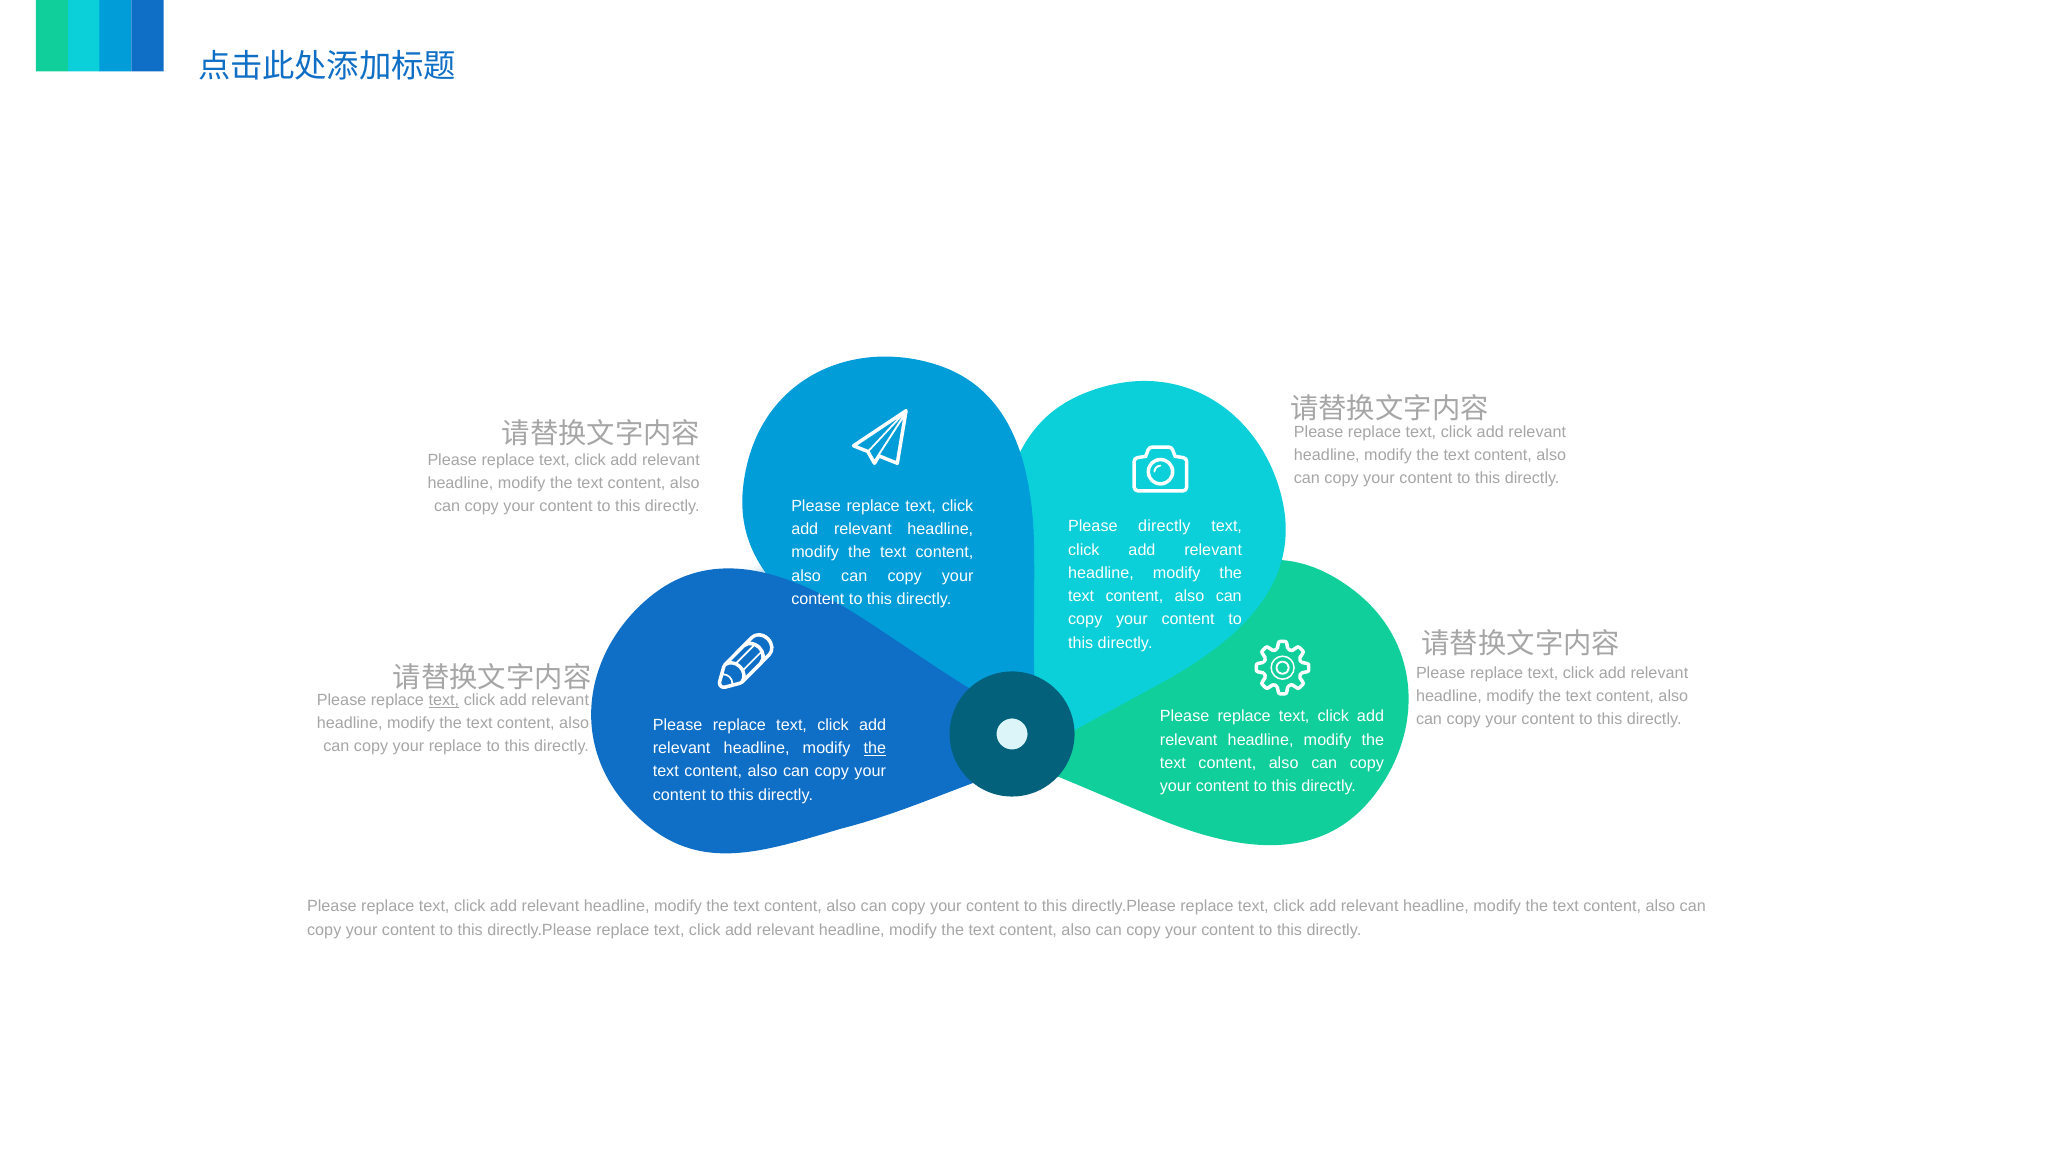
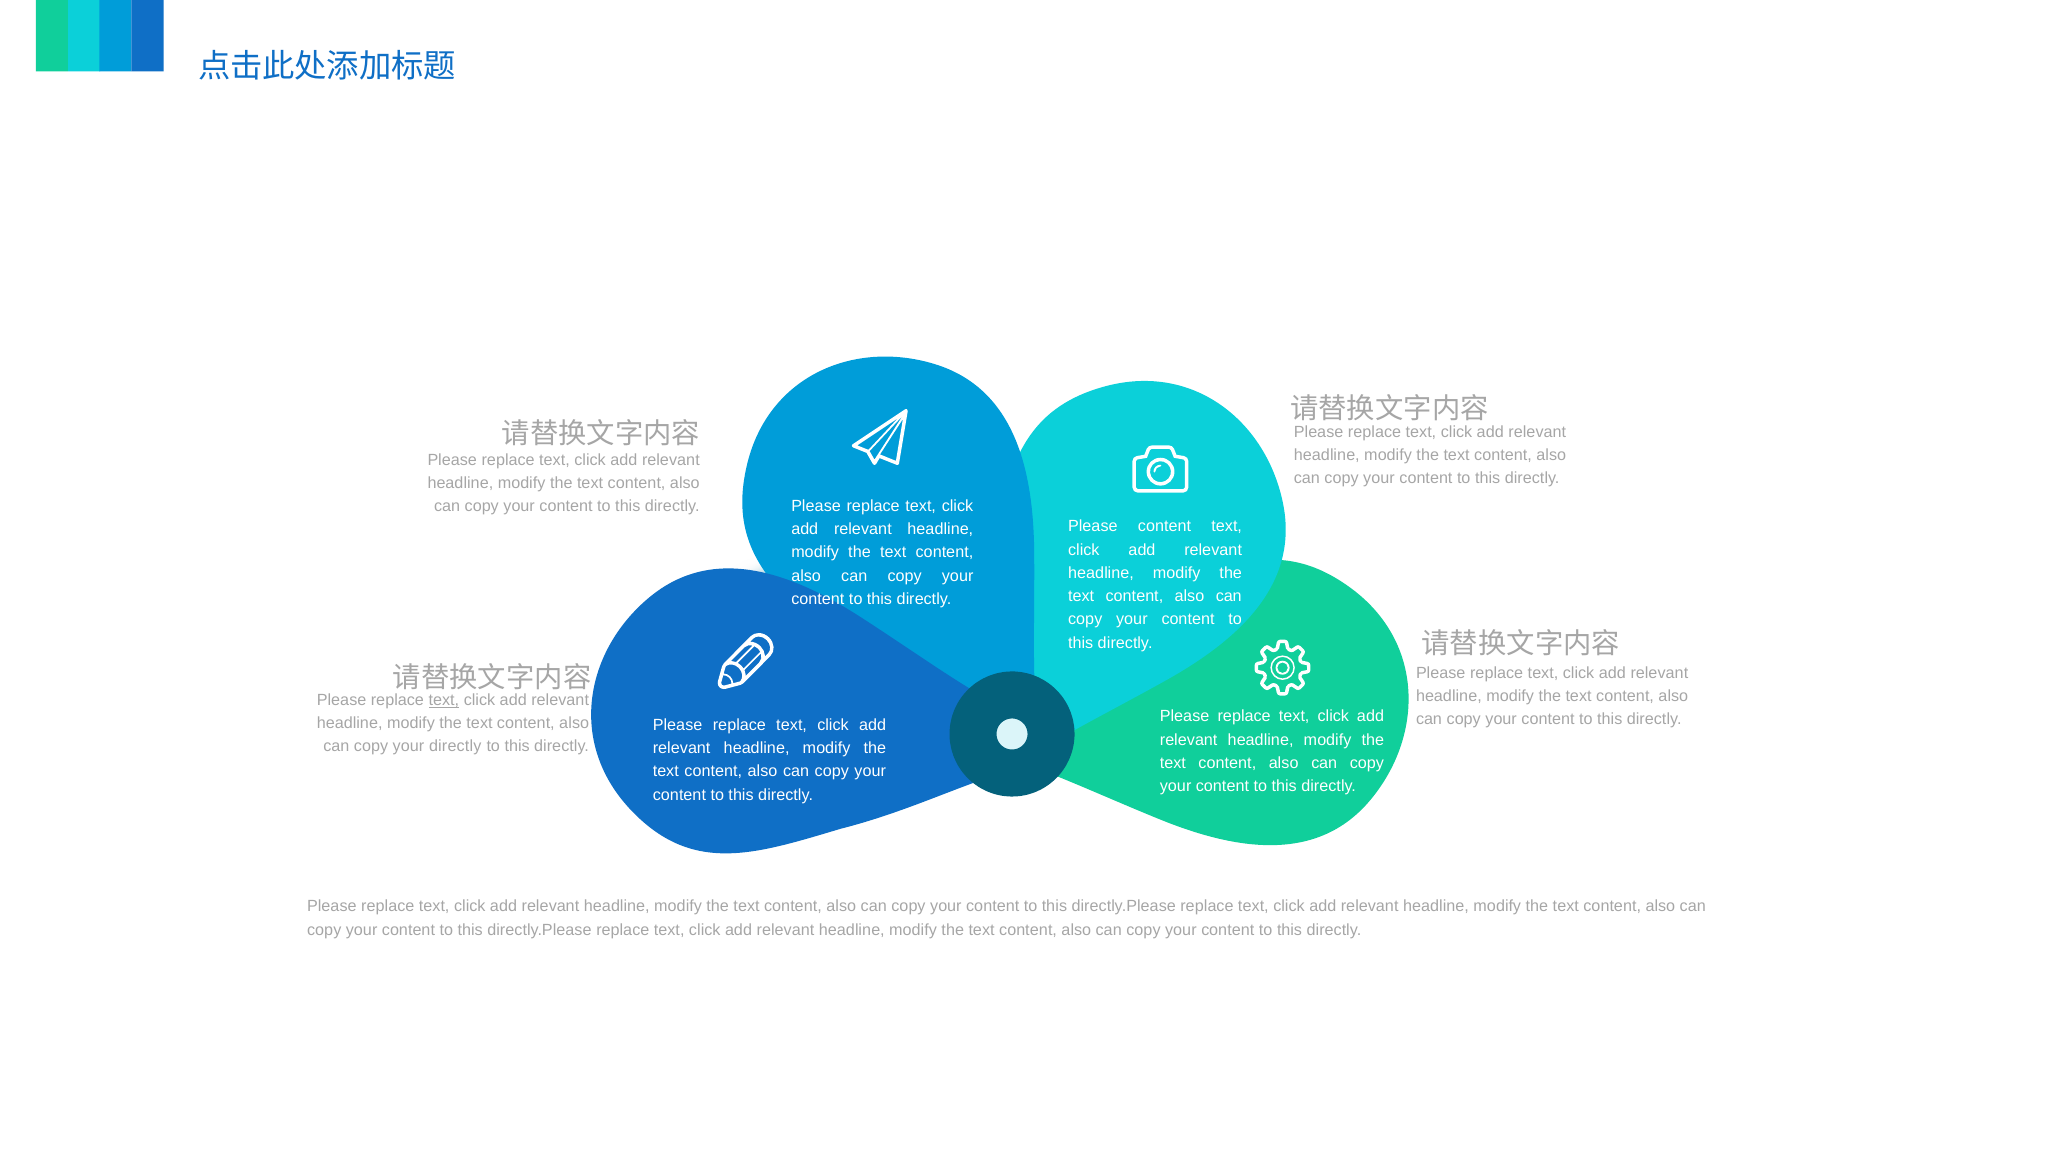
Please directly: directly -> content
your replace: replace -> directly
the at (875, 748) underline: present -> none
